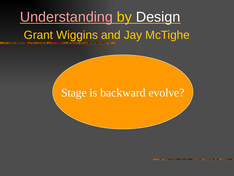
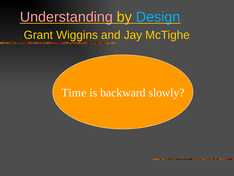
Design colour: white -> light blue
Stage: Stage -> Time
evolve: evolve -> slowly
